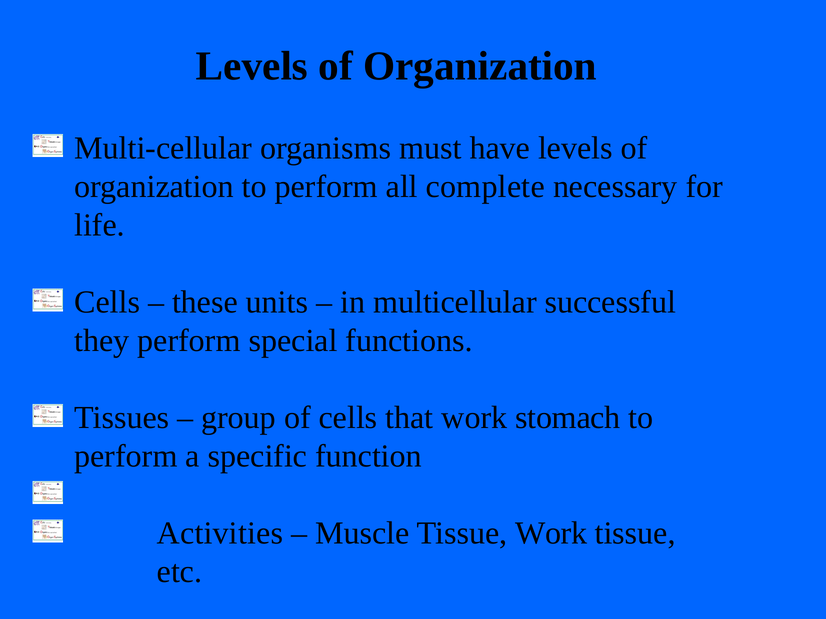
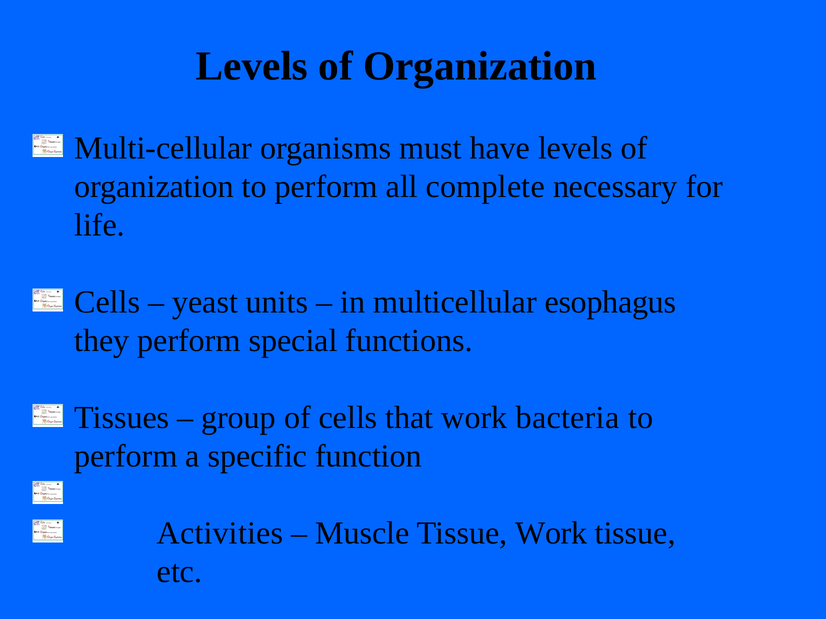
these: these -> yeast
successful: successful -> esophagus
stomach: stomach -> bacteria
